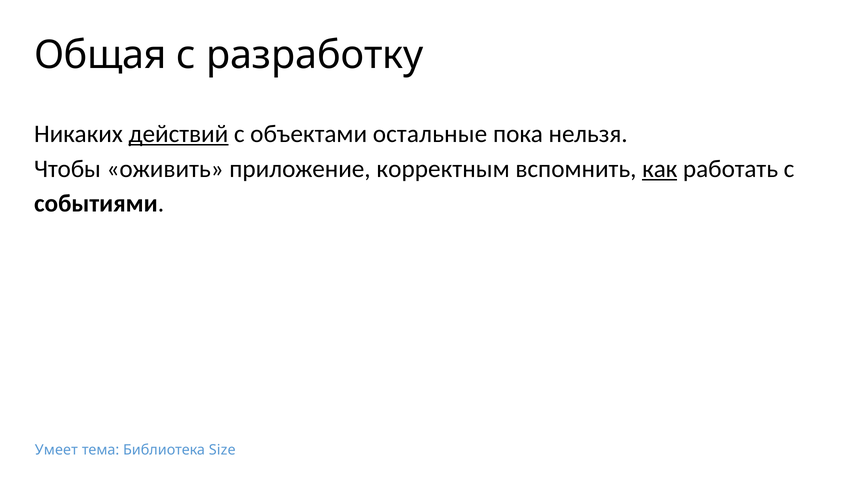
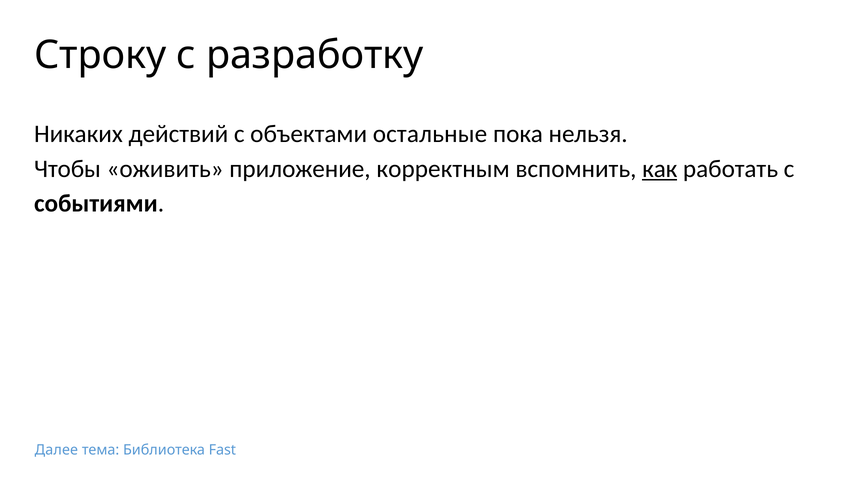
Общая: Общая -> Строку
действий underline: present -> none
Умеет: Умеет -> Далее
Size: Size -> Fast
